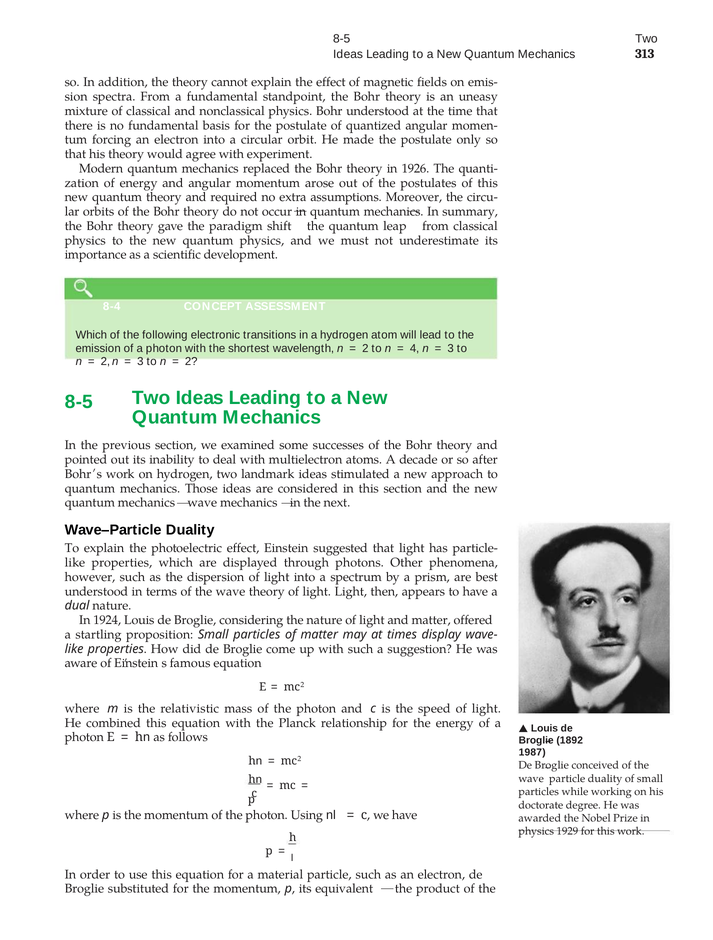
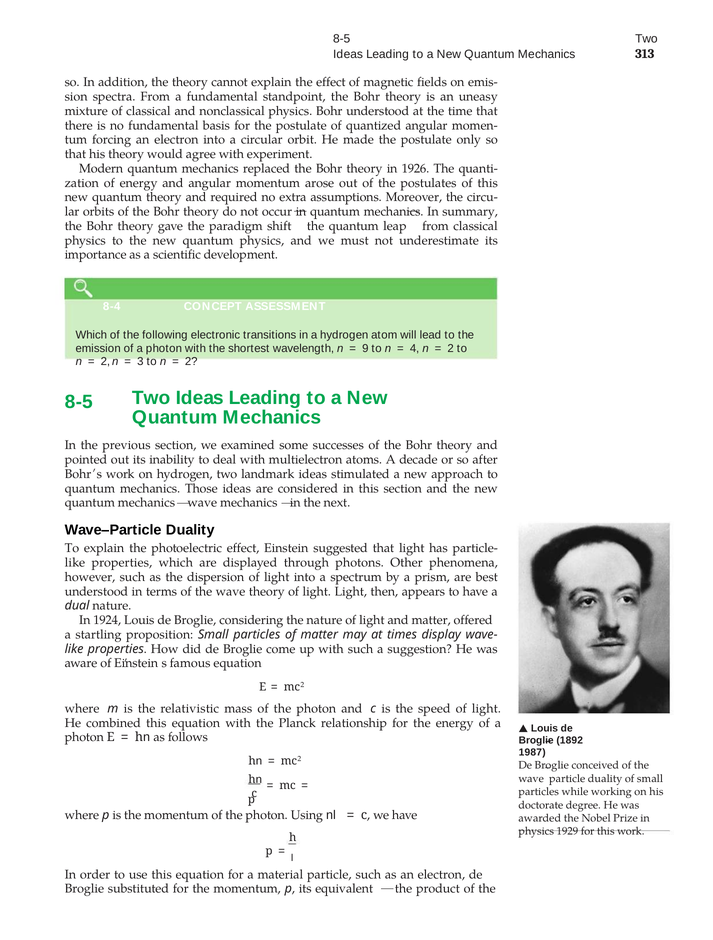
2 at (365, 349): 2 -> 9
3 at (451, 349): 3 -> 2
